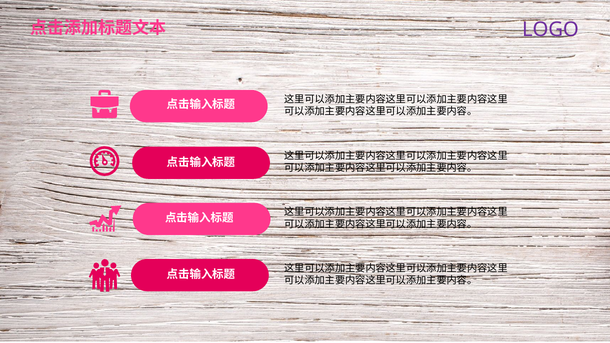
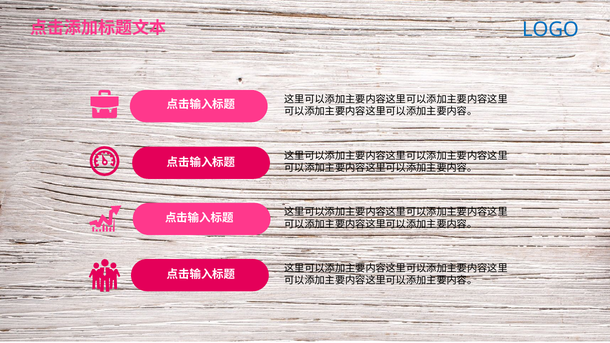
LOGO colour: purple -> blue
